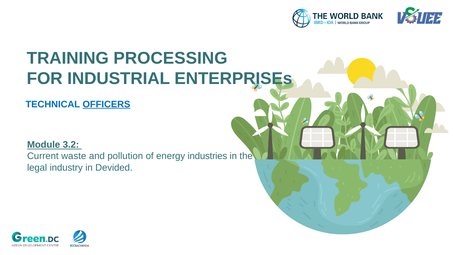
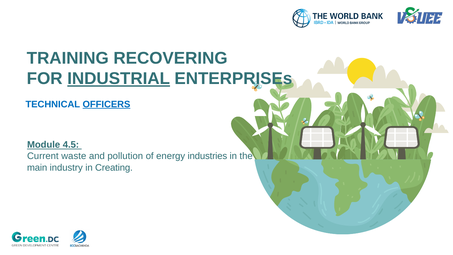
PROCESSING: PROCESSING -> RECOVERING
INDUSTRIAL underline: none -> present
3.2: 3.2 -> 4.5
legal: legal -> main
Devided: Devided -> Creating
